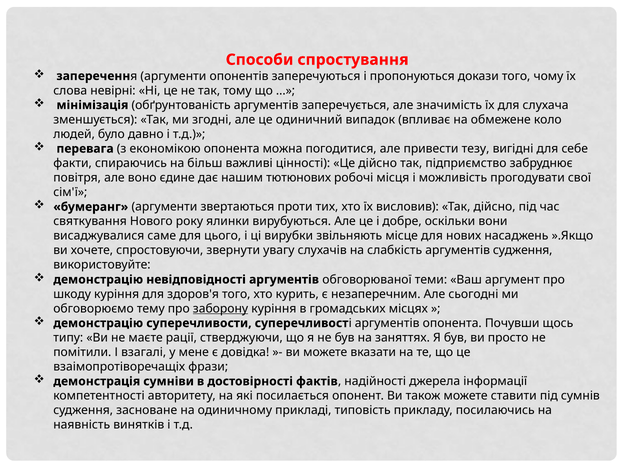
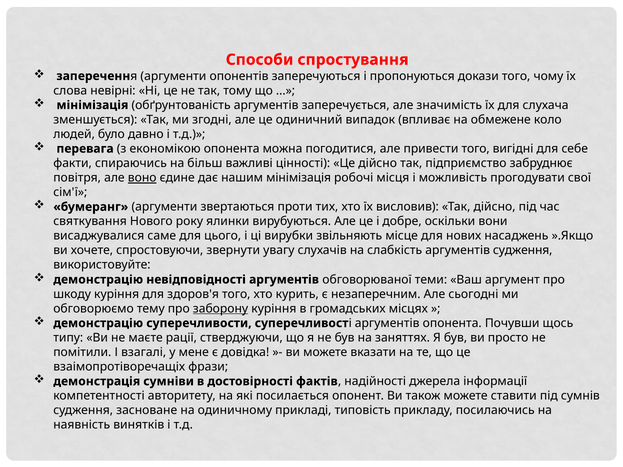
привести тезу: тезу -> того
воно underline: none -> present
нашим тютюнових: тютюнових -> мінімізація
